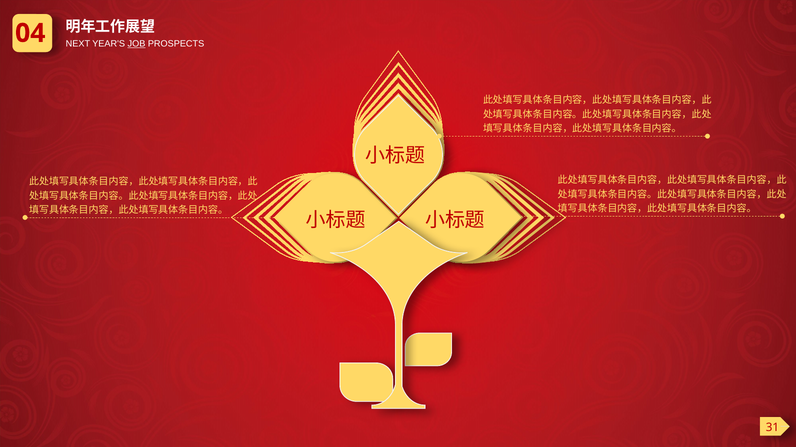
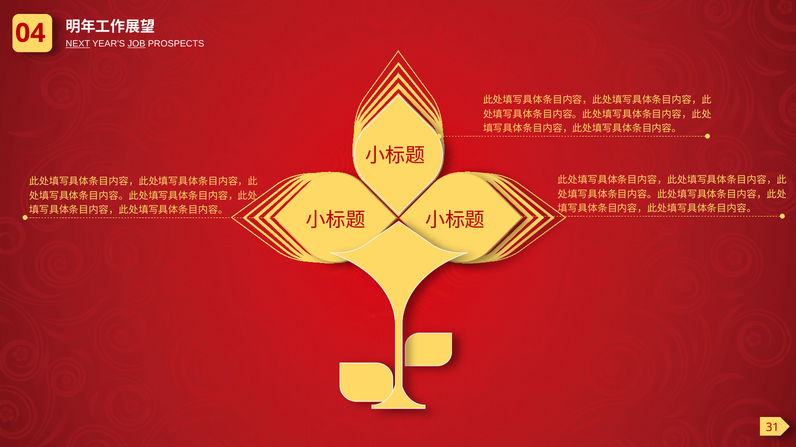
NEXT underline: none -> present
